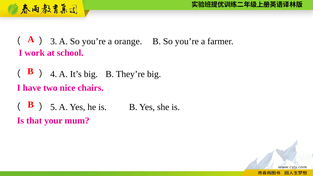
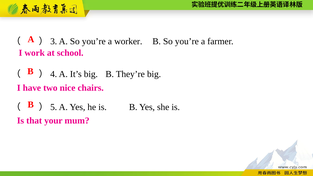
orange: orange -> worker
